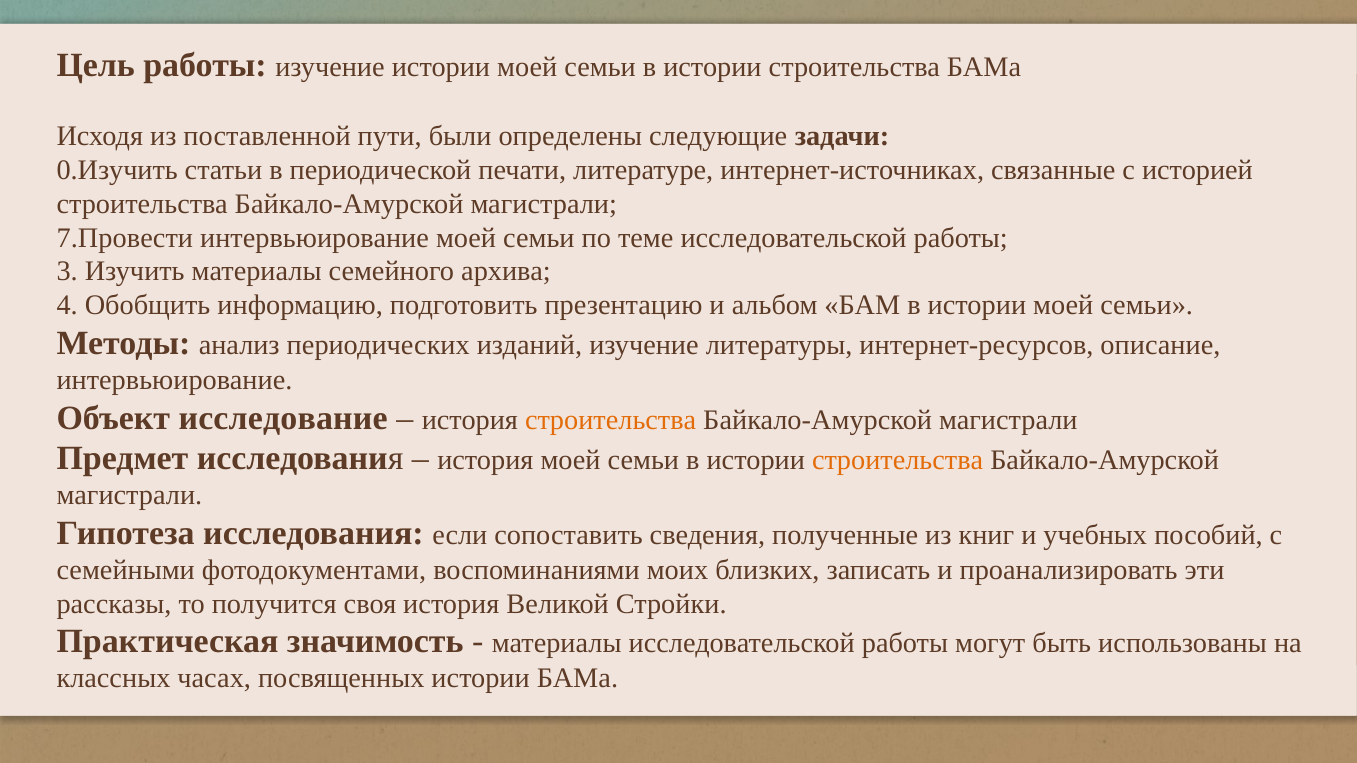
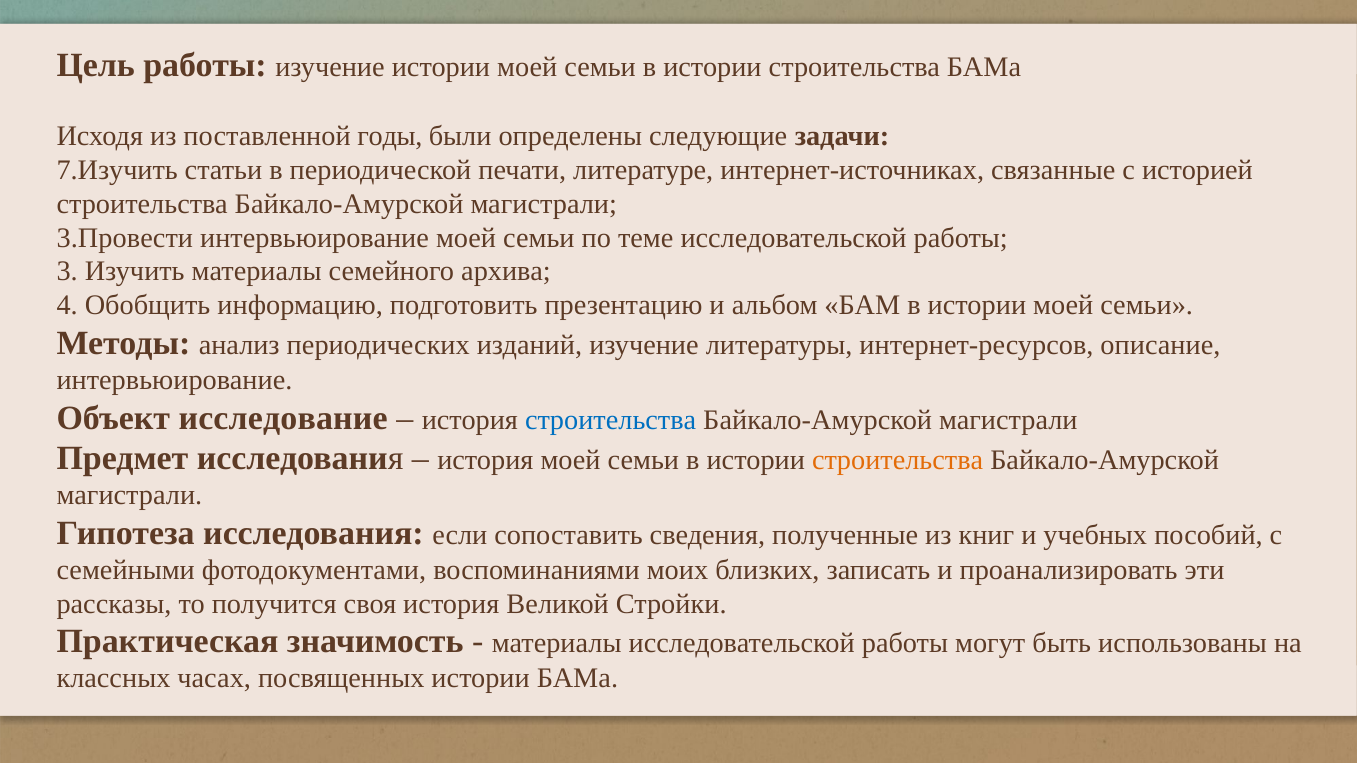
пути: пути -> годы
0.Изучить: 0.Изучить -> 7.Изучить
7.Провести: 7.Провести -> 3.Провести
строительства at (611, 420) colour: orange -> blue
